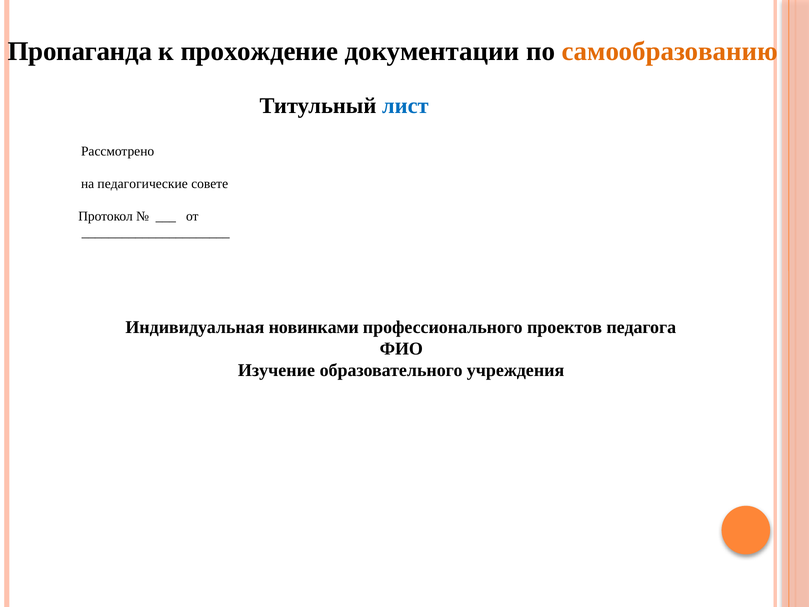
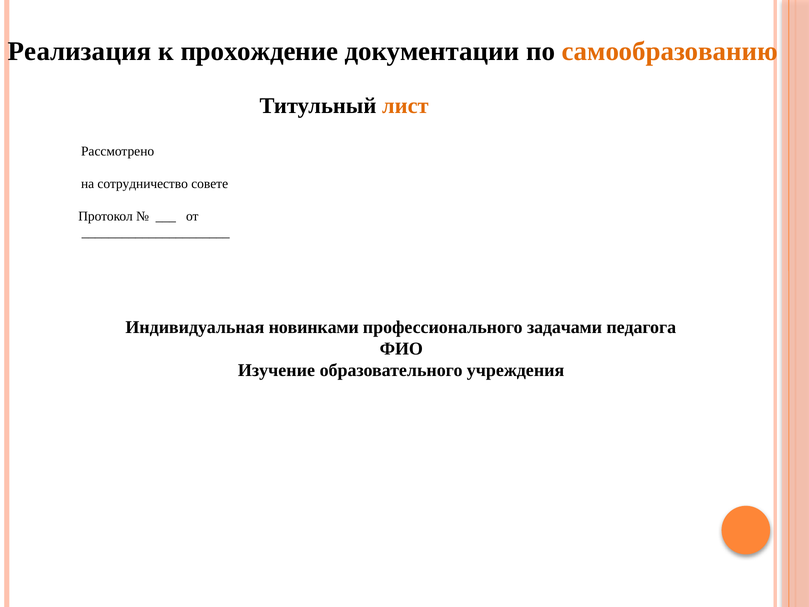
Пропаганда: Пропаганда -> Реализация
лист colour: blue -> orange
педагогические: педагогические -> сотрудничество
проектов: проектов -> задачами
